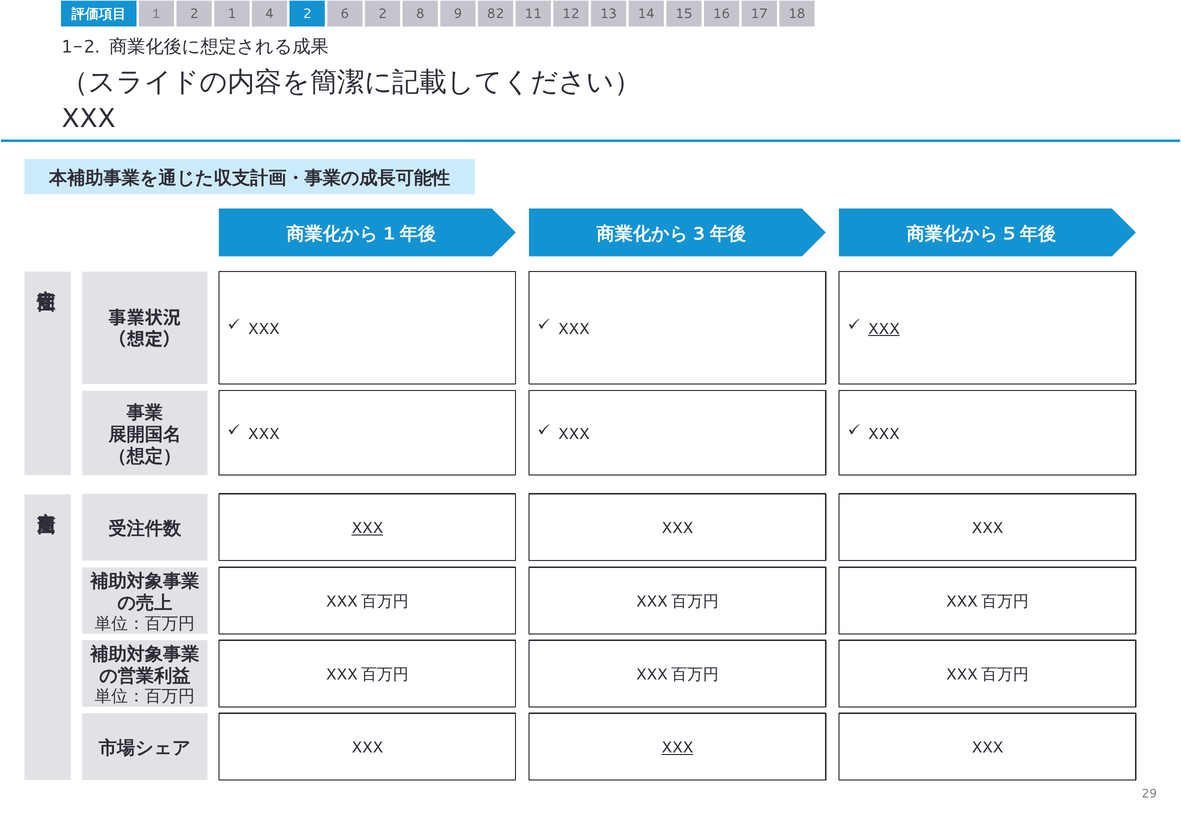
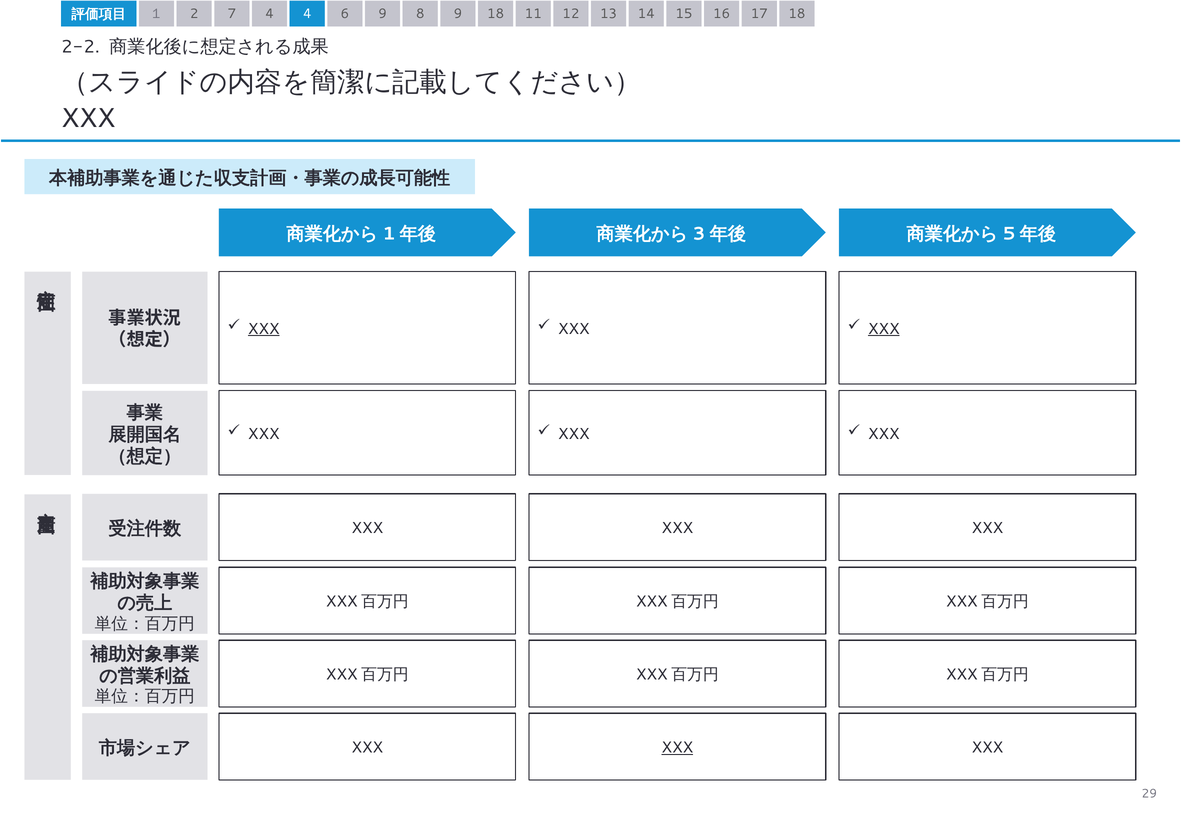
1: 1 -> 7
4 2: 2 -> 4
6 2: 2 -> 9
9 82: 82 -> 18
1-2: 1-2 -> 2-2
XXX at (264, 329) underline: none -> present
XXX at (367, 529) underline: present -> none
